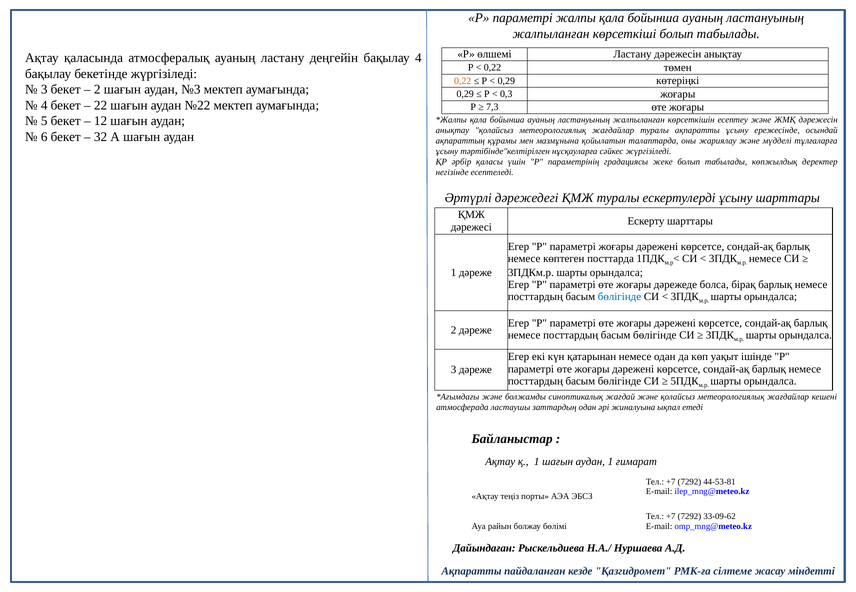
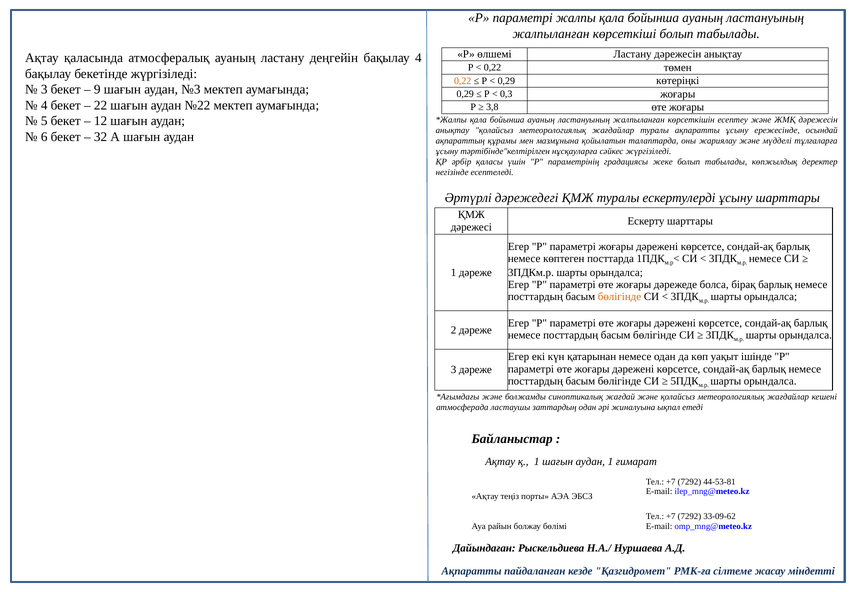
2 at (97, 90): 2 -> 9
7,3: 7,3 -> 3,8
бөлігінде at (619, 297) colour: blue -> orange
